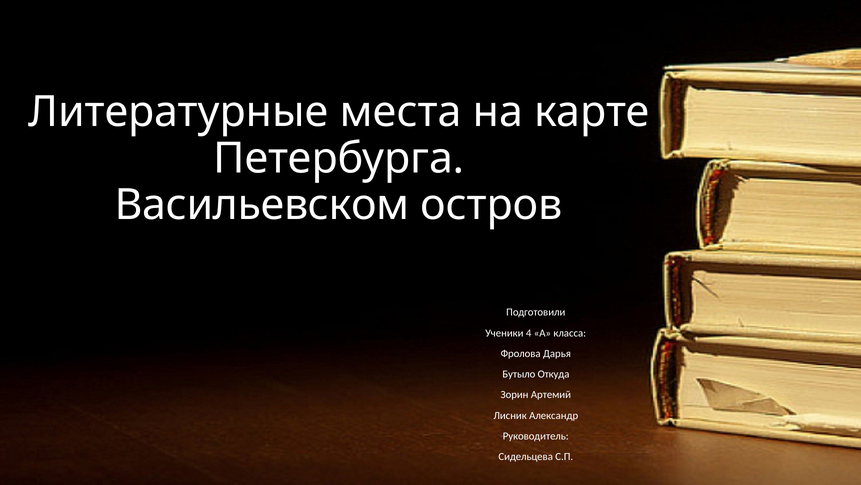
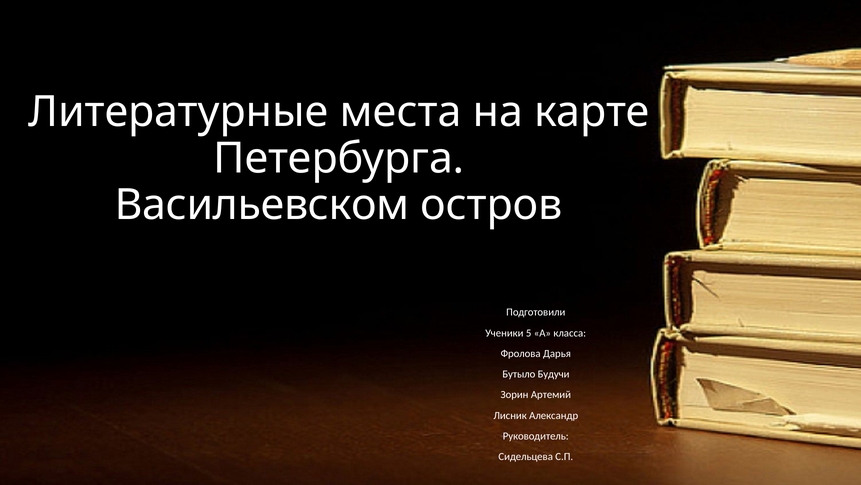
4: 4 -> 5
Откуда: Откуда -> Будучи
